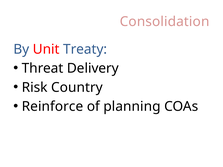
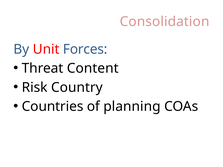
Treaty: Treaty -> Forces
Delivery: Delivery -> Content
Reinforce: Reinforce -> Countries
